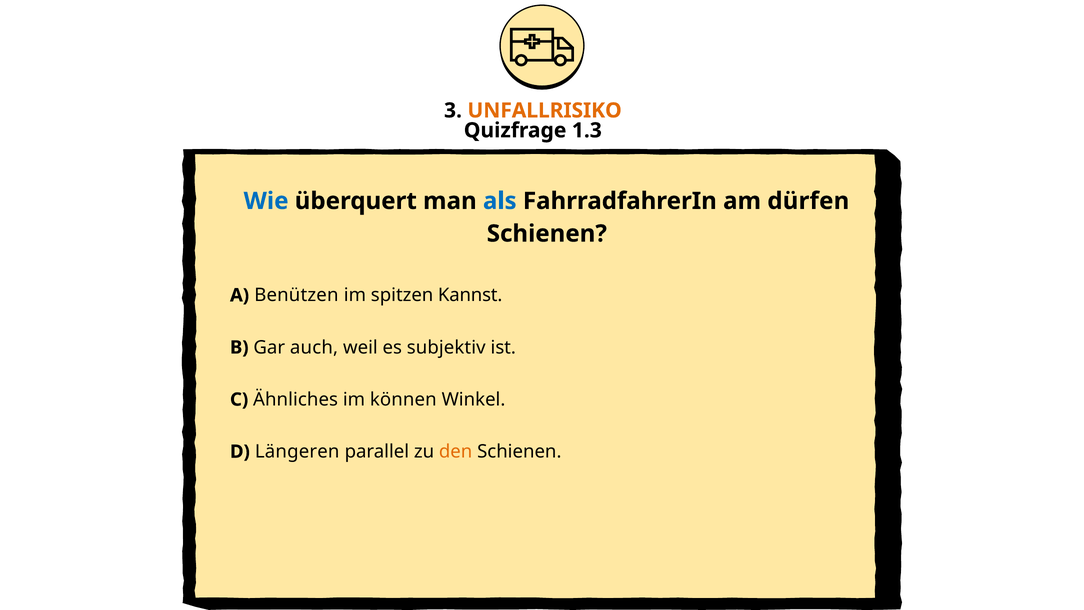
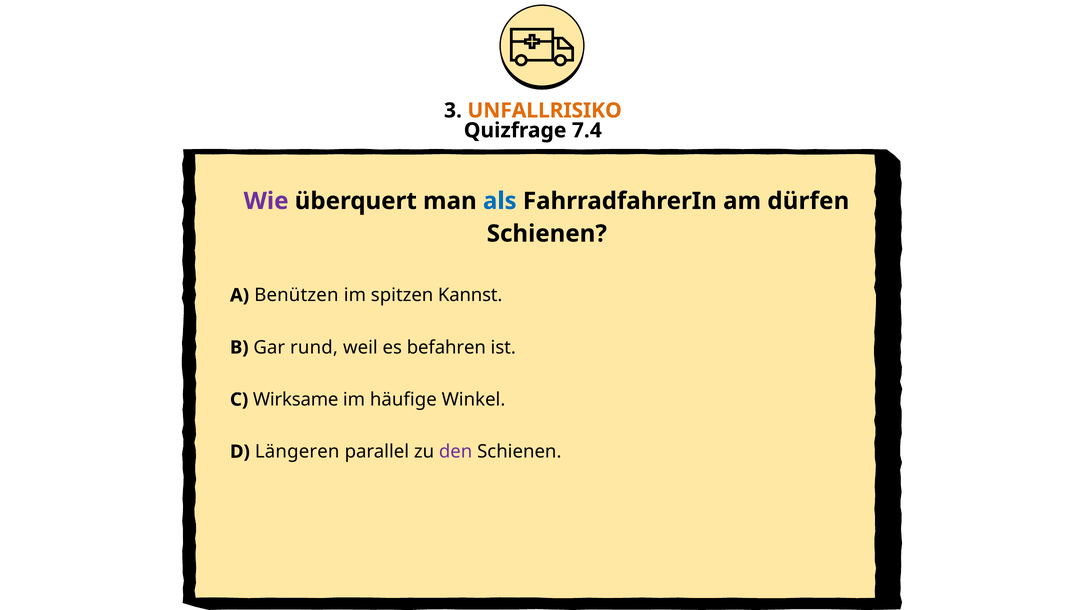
1.3: 1.3 -> 7.4
Wie colour: blue -> purple
auch: auch -> rund
subjektiv: subjektiv -> befahren
Ähnliches: Ähnliches -> Wirksame
können: können -> häufige
den colour: orange -> purple
